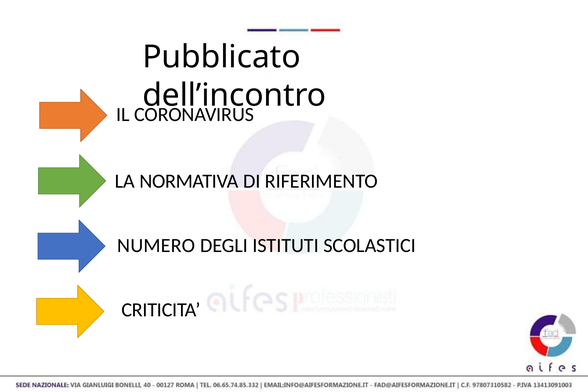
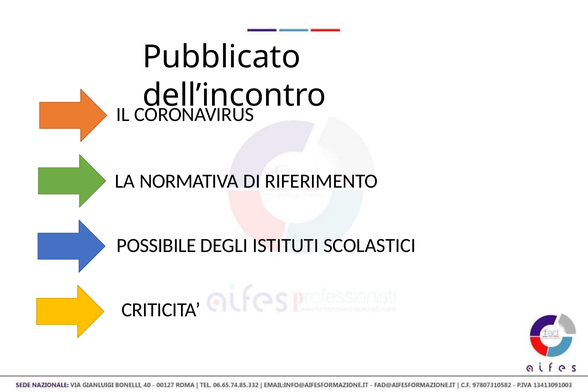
NUMERO: NUMERO -> POSSIBILE
